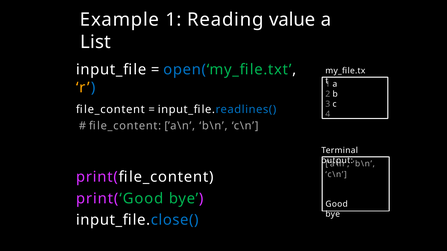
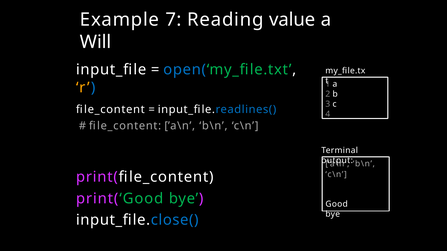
Example 1: 1 -> 7
List: List -> Will
